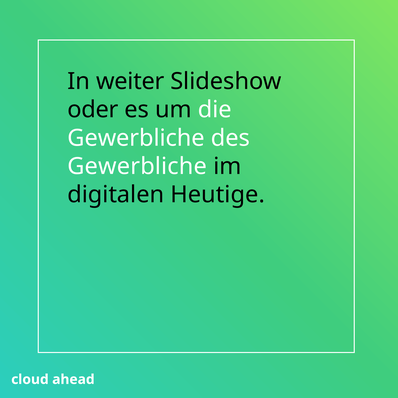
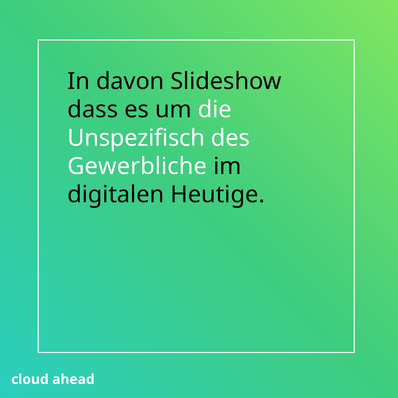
weiter: weiter -> davon
oder: oder -> dass
Gewerbliche at (136, 138): Gewerbliche -> Unspezifisch
